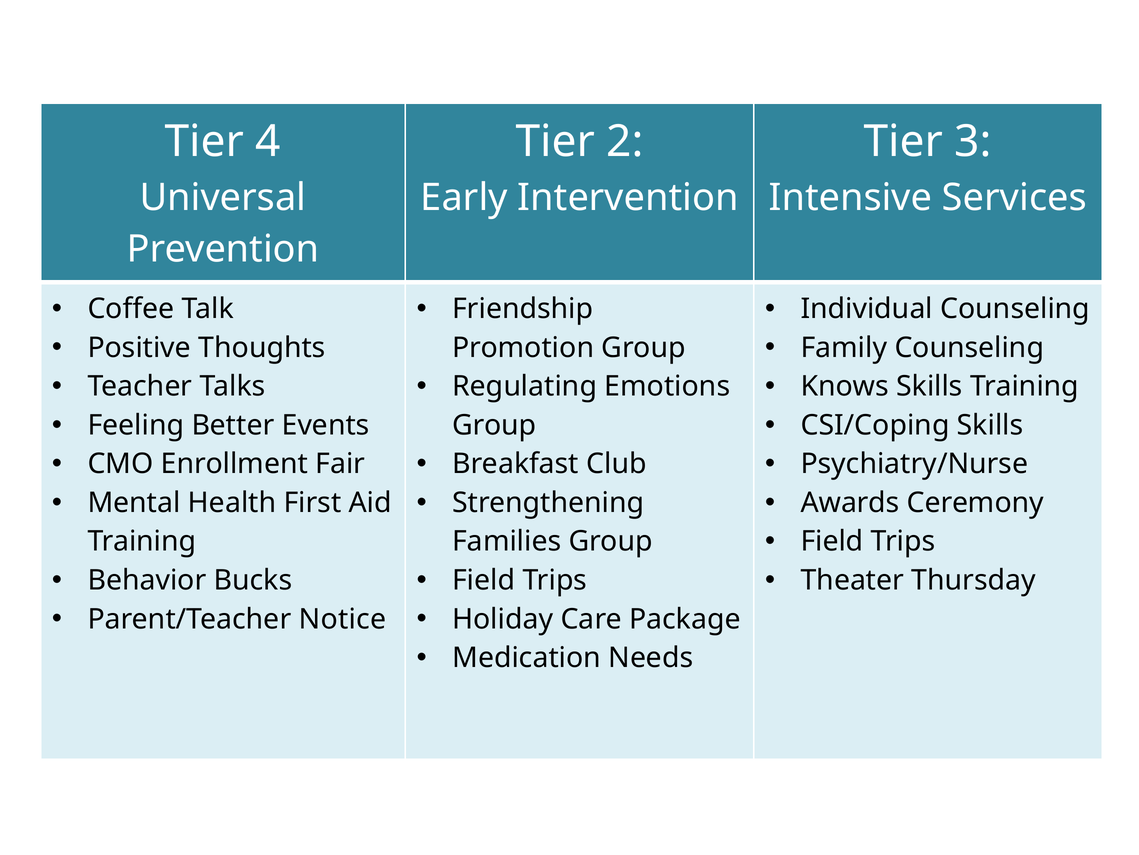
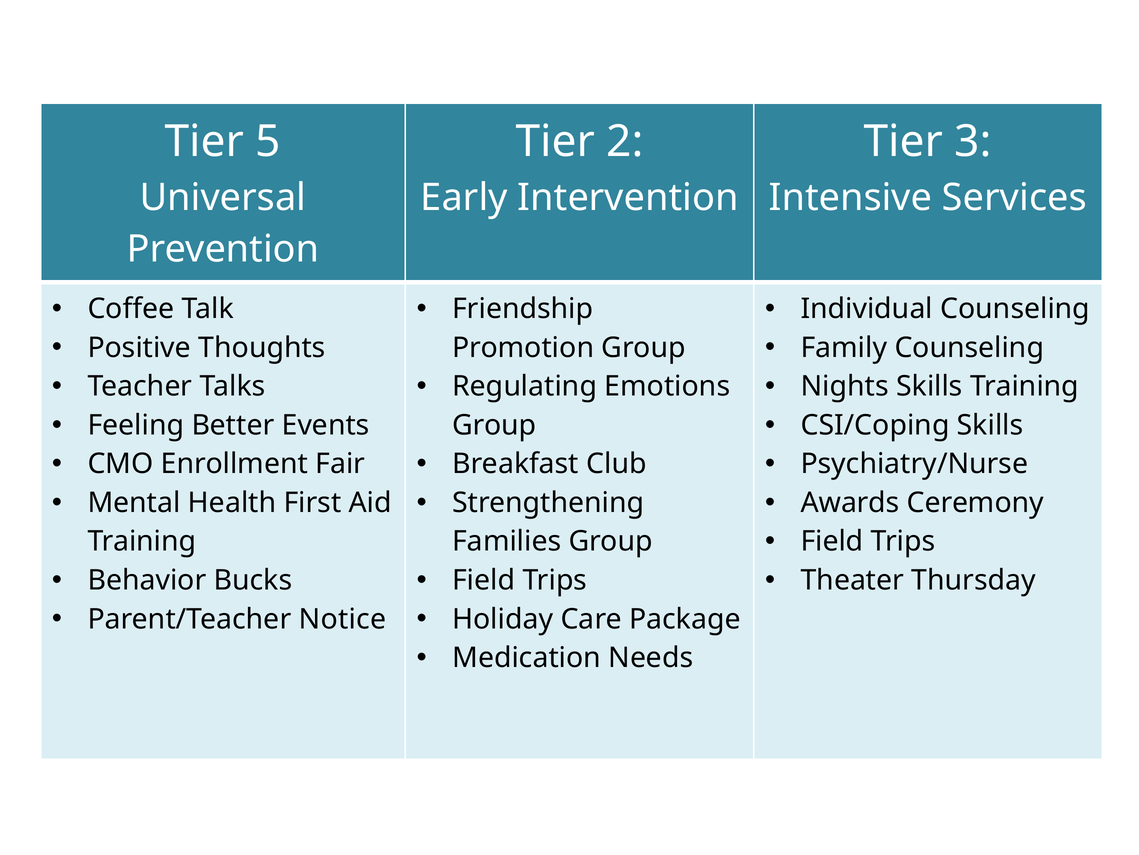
4: 4 -> 5
Knows: Knows -> Nights
